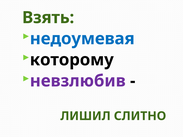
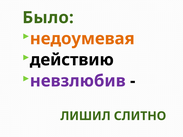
Взять: Взять -> Было
недоумевая colour: blue -> orange
которому: которому -> действию
